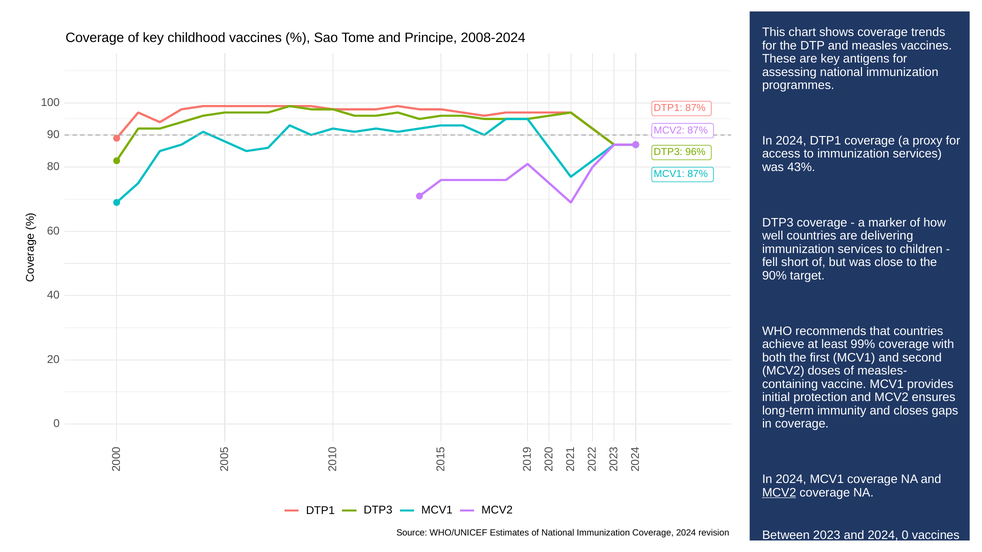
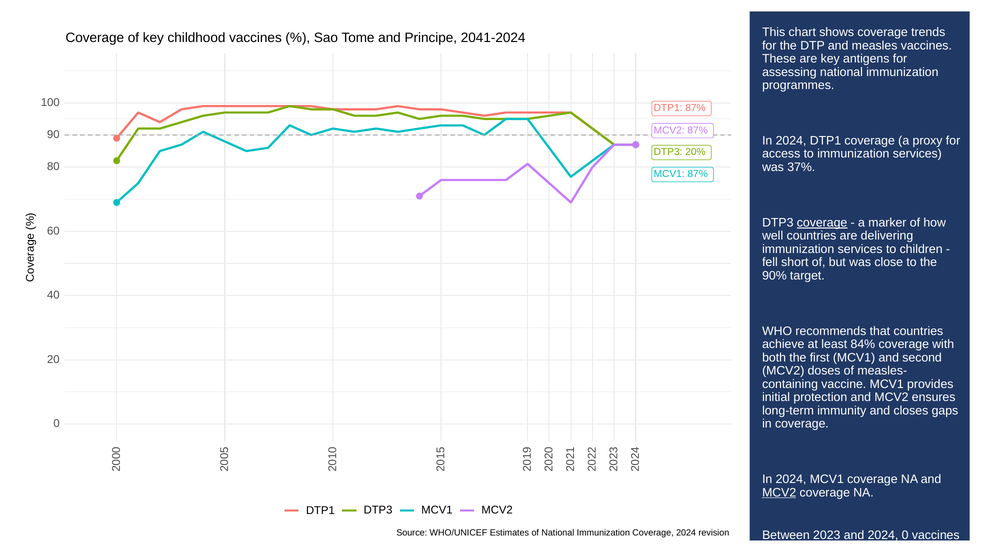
2008-2024: 2008-2024 -> 2041-2024
96%: 96% -> 20%
43%: 43% -> 37%
coverage at (822, 223) underline: none -> present
99%: 99% -> 84%
